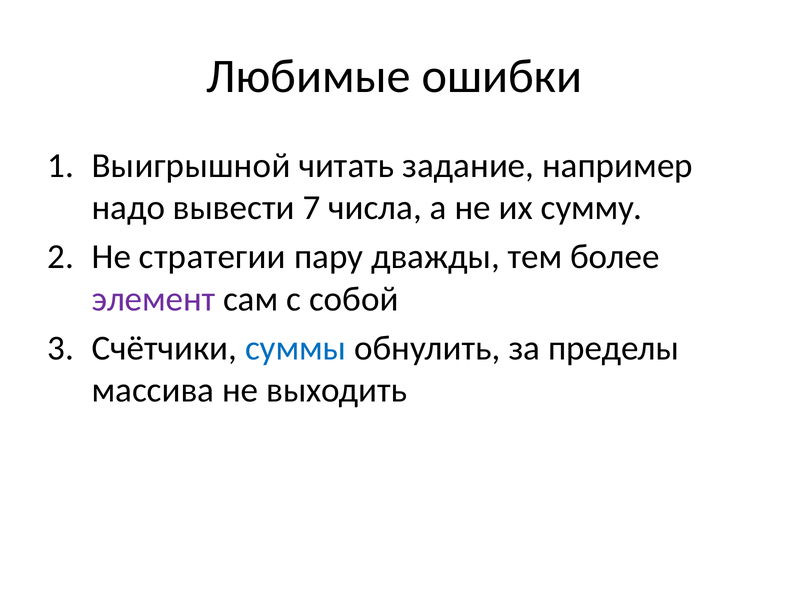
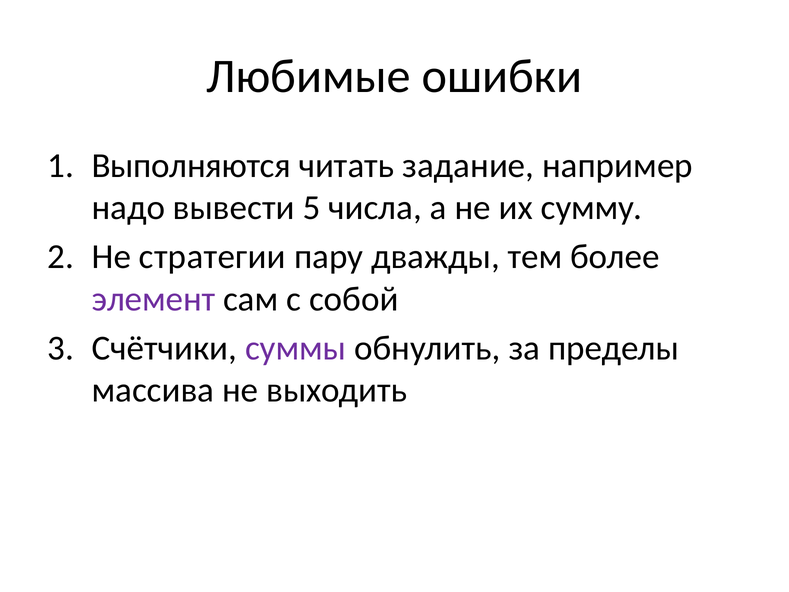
Выигрышной: Выигрышной -> Выполняются
7: 7 -> 5
суммы colour: blue -> purple
